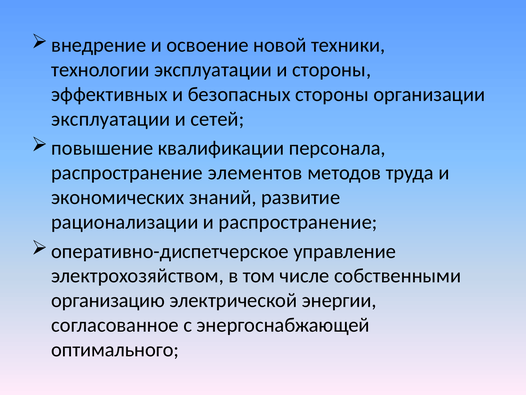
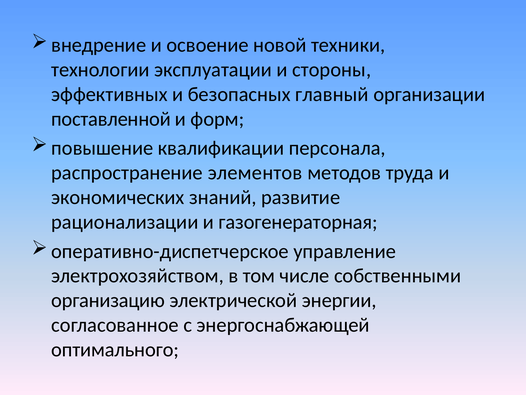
безопасных стороны: стороны -> главный
эксплуатации at (111, 119): эксплуатации -> поставленной
сетей: сетей -> форм
и распространение: распространение -> газогенераторная
